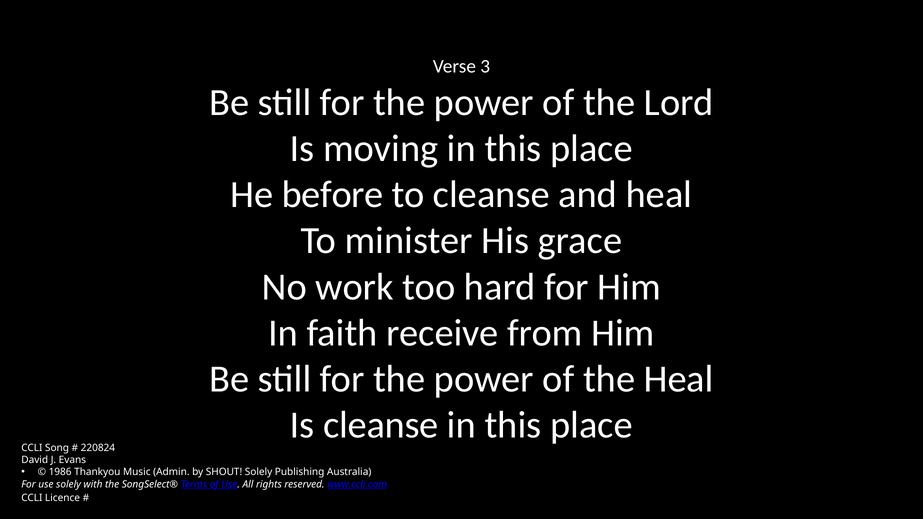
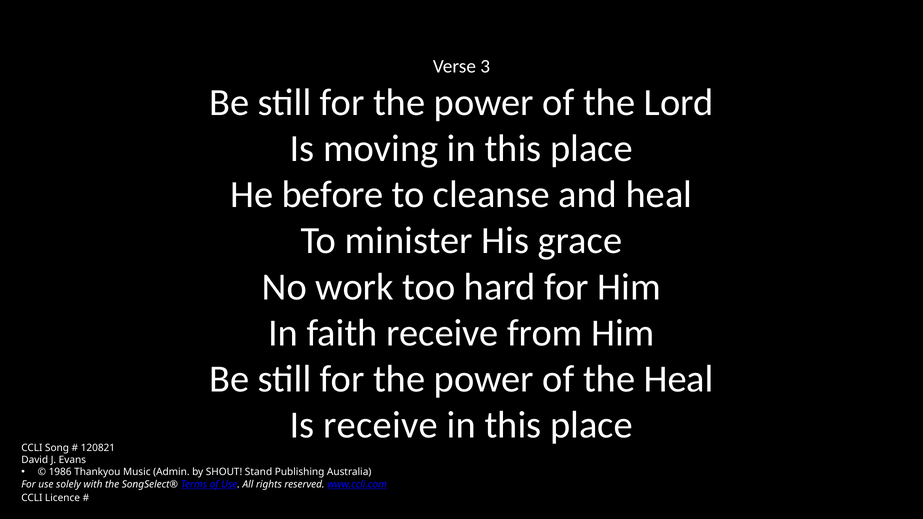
Is cleanse: cleanse -> receive
220824: 220824 -> 120821
SHOUT Solely: Solely -> Stand
